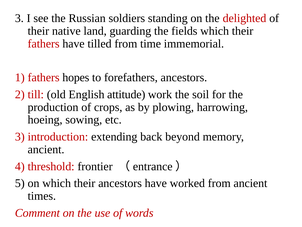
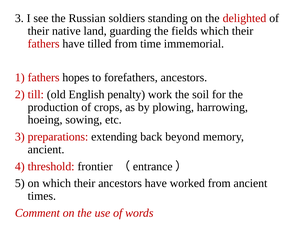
attitude: attitude -> penalty
introduction: introduction -> preparations
